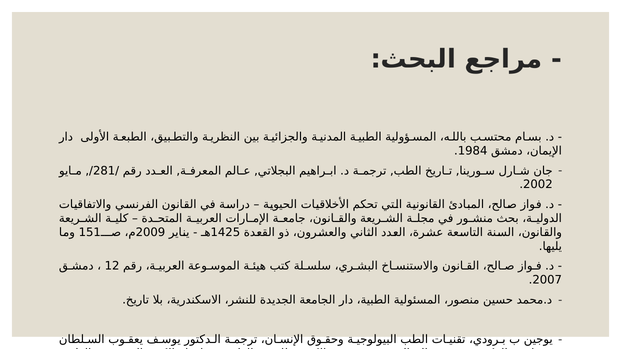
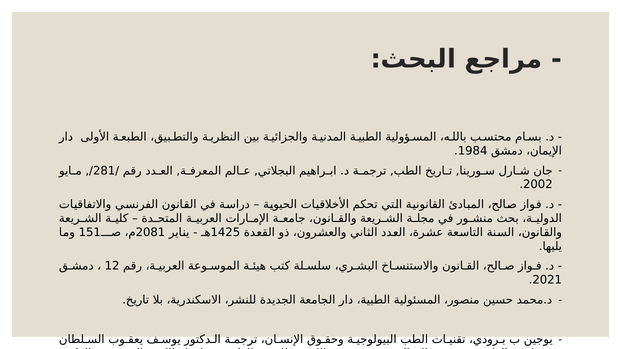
2009: 2009 -> 2081
2007: 2007 -> 2021
